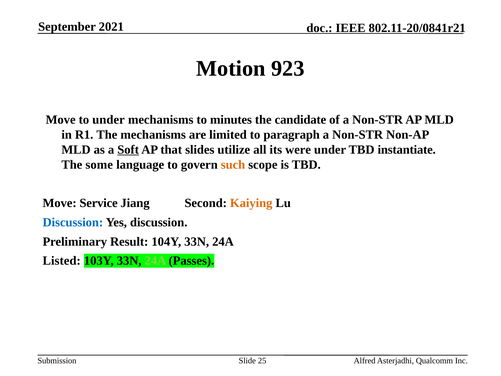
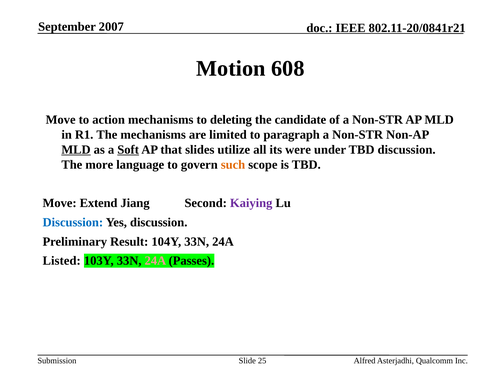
2021: 2021 -> 2007
923: 923 -> 608
to under: under -> action
minutes: minutes -> deleting
MLD at (76, 150) underline: none -> present
TBD instantiate: instantiate -> discussion
some: some -> more
Service: Service -> Extend
Kaiying colour: orange -> purple
24A at (155, 261) colour: light green -> pink
